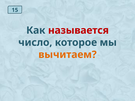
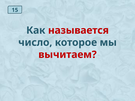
вычитаем colour: orange -> red
